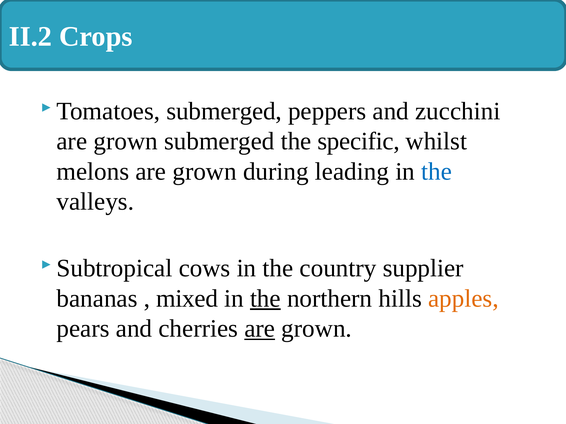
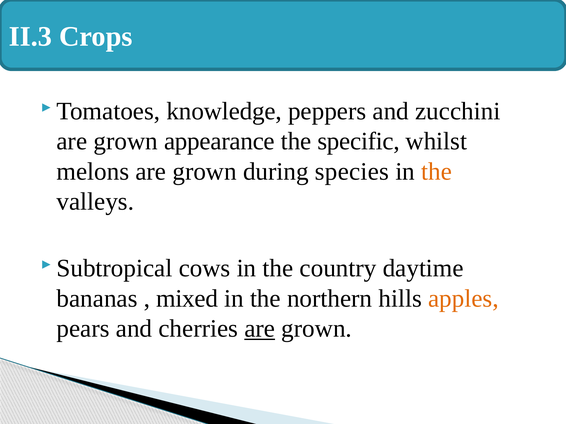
II.2: II.2 -> II.3
Tomatoes submerged: submerged -> knowledge
grown submerged: submerged -> appearance
leading: leading -> species
the at (437, 172) colour: blue -> orange
supplier: supplier -> daytime
the at (265, 299) underline: present -> none
